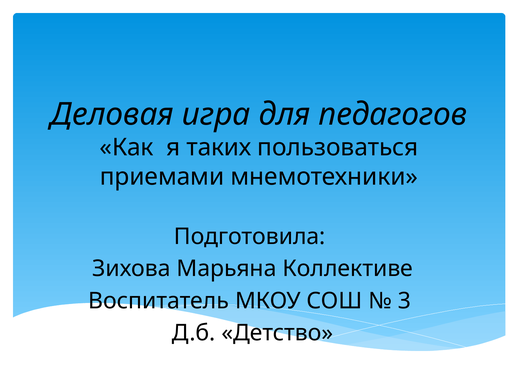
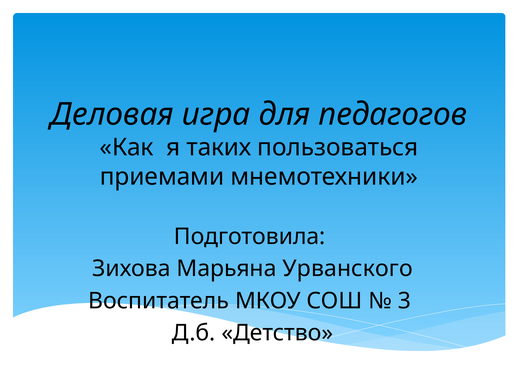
Коллективе: Коллективе -> Урванского
